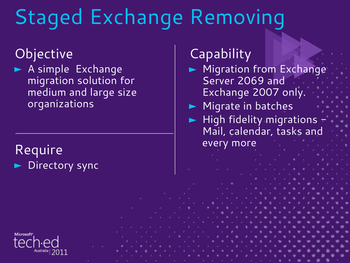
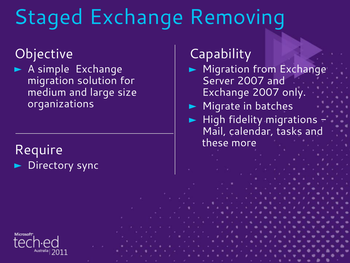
Server 2069: 2069 -> 2007
every: every -> these
